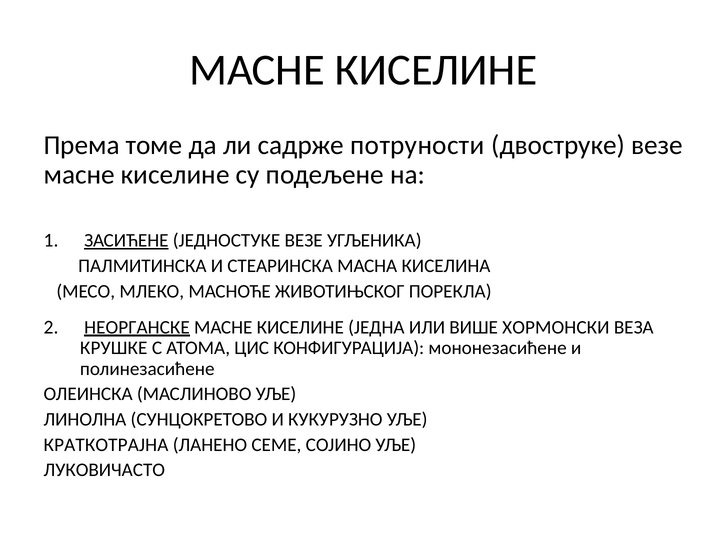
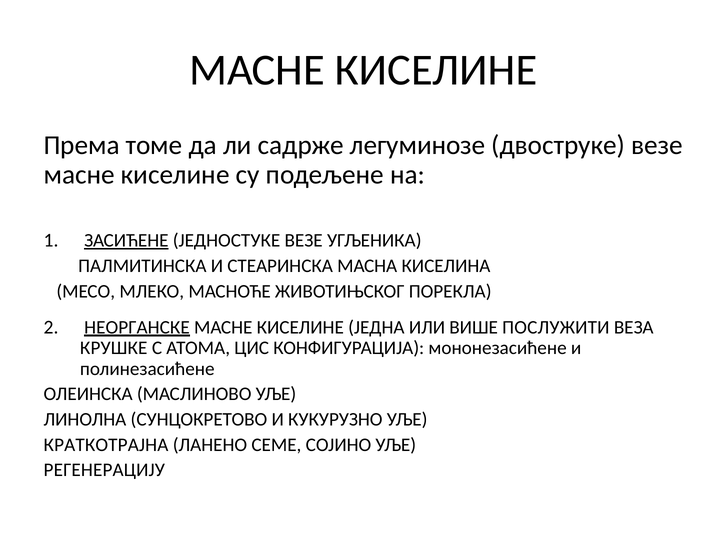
потpуности: потpуности -> легуминозе
ХОРМОНСКИ: ХОРМОНСКИ -> ПОСЛУЖИТИ
ЛУКОВИЧАСТО: ЛУКОВИЧАСТО -> РЕГЕНЕРАЦИЈУ
